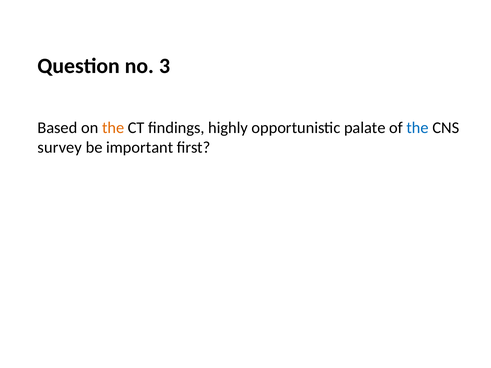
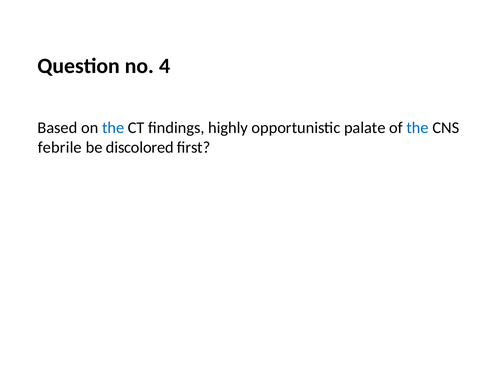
3: 3 -> 4
the at (113, 128) colour: orange -> blue
survey: survey -> febrile
important: important -> discolored
